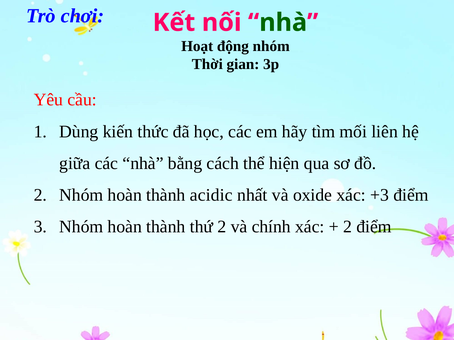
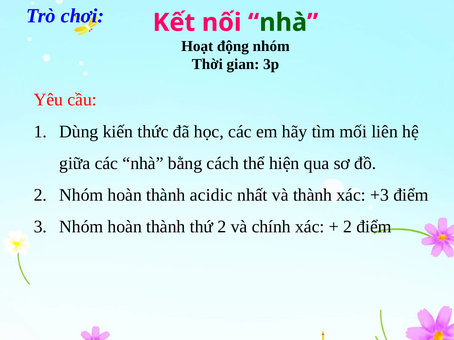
và oxide: oxide -> thành
